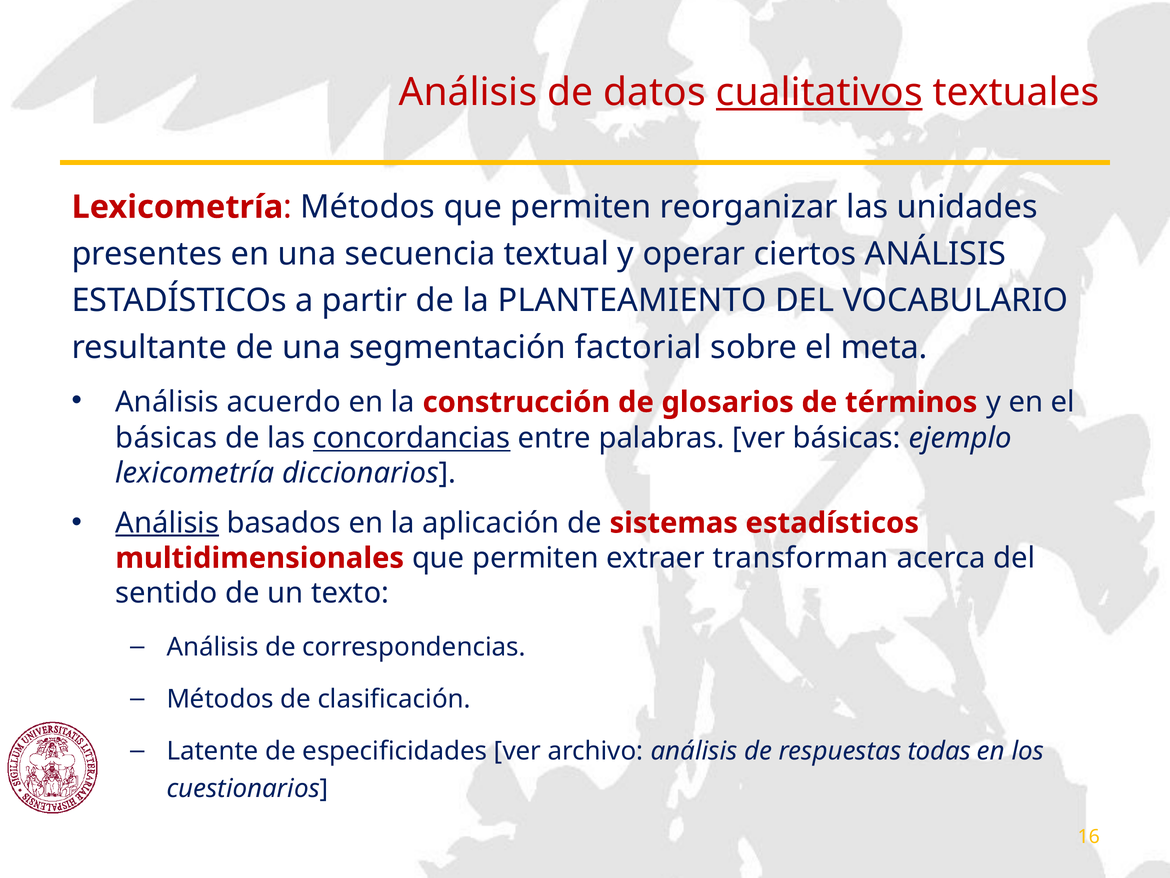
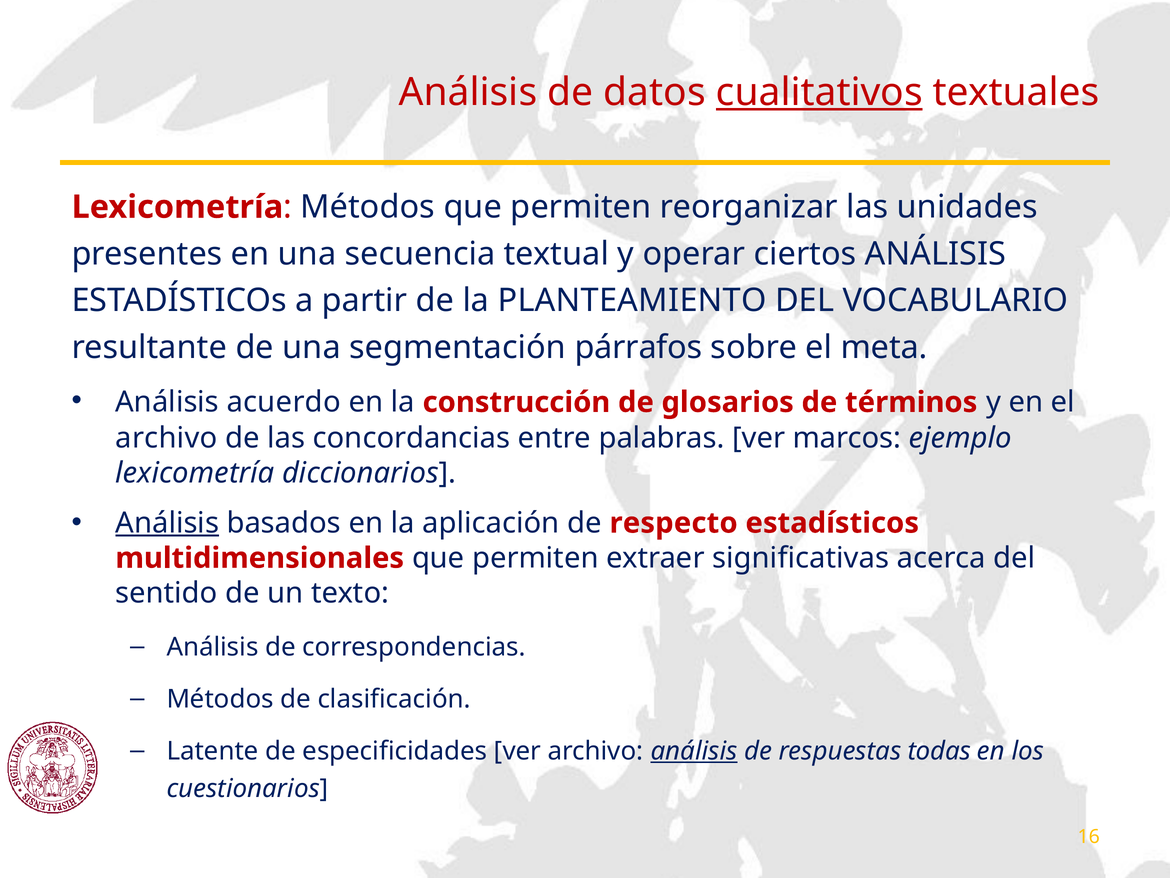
factorial: factorial -> párrafos
básicas at (166, 438): básicas -> archivo
concordancias underline: present -> none
ver básicas: básicas -> marcos
sistemas: sistemas -> respecto
transforman: transforman -> significativas
análisis at (694, 751) underline: none -> present
